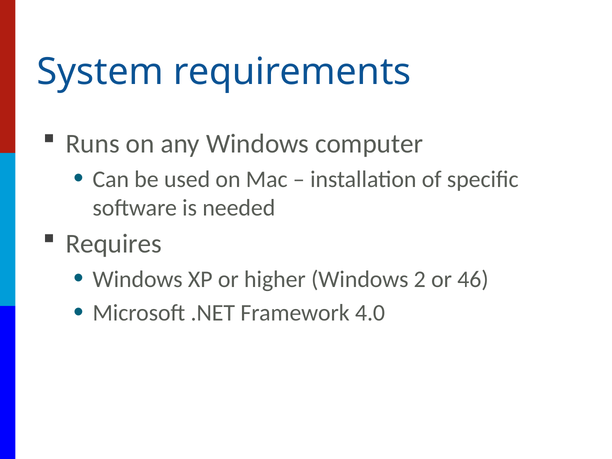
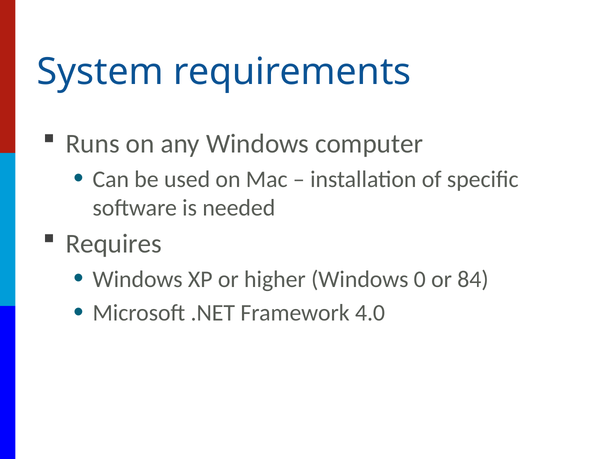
2: 2 -> 0
46: 46 -> 84
